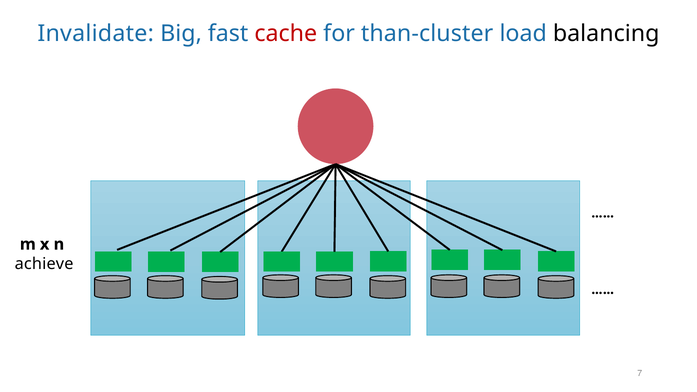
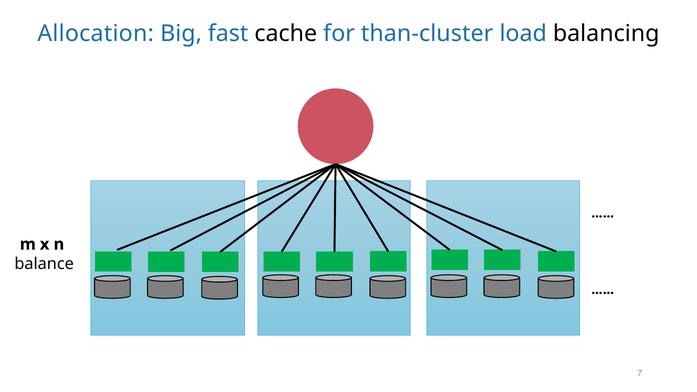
Invalidate: Invalidate -> Allocation
cache colour: red -> black
achieve: achieve -> balance
